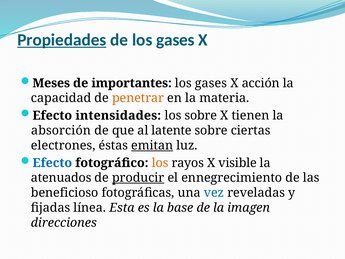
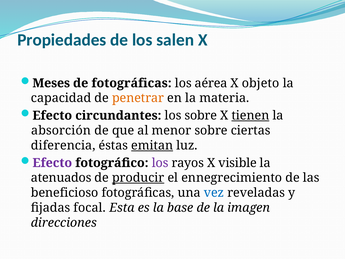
Propiedades underline: present -> none
de los gases: gases -> salen
de importantes: importantes -> fotográficas
gases at (211, 83): gases -> aérea
acción: acción -> objeto
intensidades: intensidades -> circundantes
tienen underline: none -> present
latente: latente -> menor
electrones: electrones -> diferencia
Efecto at (52, 163) colour: blue -> purple
los at (160, 163) colour: orange -> purple
línea: línea -> focal
